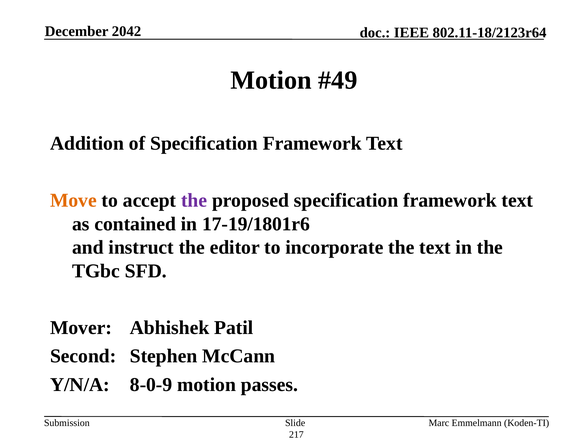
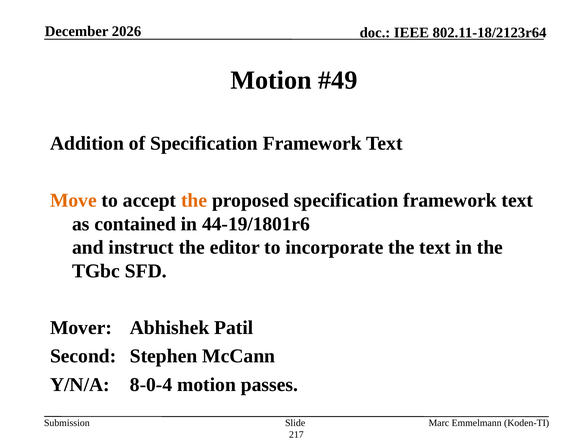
2042: 2042 -> 2026
the at (194, 200) colour: purple -> orange
17-19/1801r6: 17-19/1801r6 -> 44-19/1801r6
8-0-9: 8-0-9 -> 8-0-4
